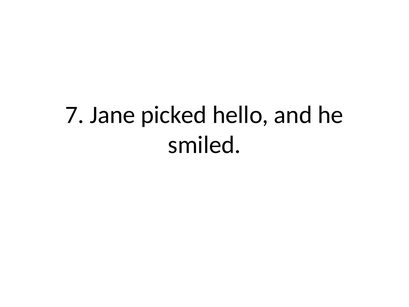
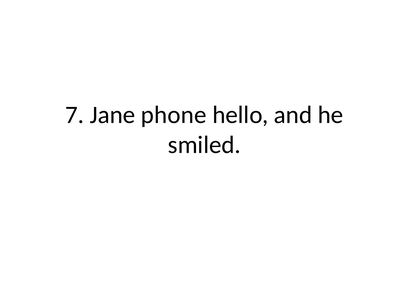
picked: picked -> phone
